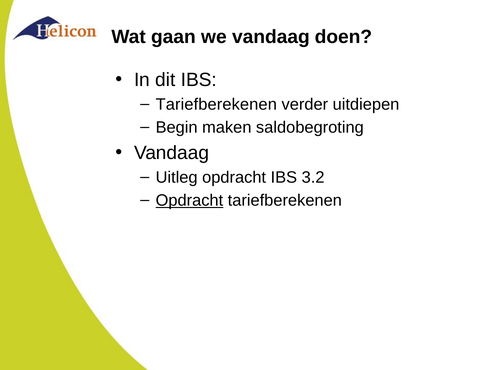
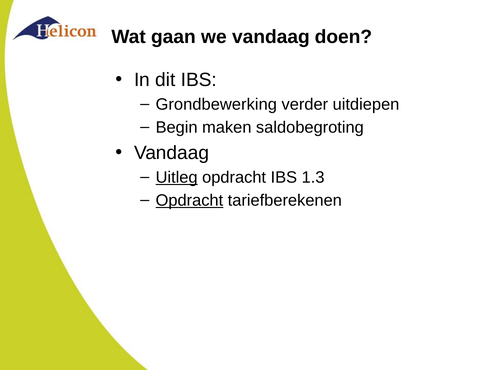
Tariefberekenen at (216, 104): Tariefberekenen -> Grondbewerking
Uitleg underline: none -> present
3.2: 3.2 -> 1.3
